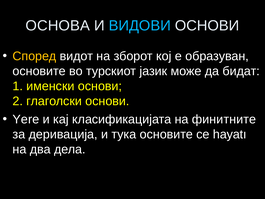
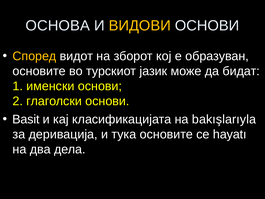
ВИДОВИ colour: light blue -> yellow
Yere: Yere -> Basit
финитните: финитните -> bakışlarıyla
